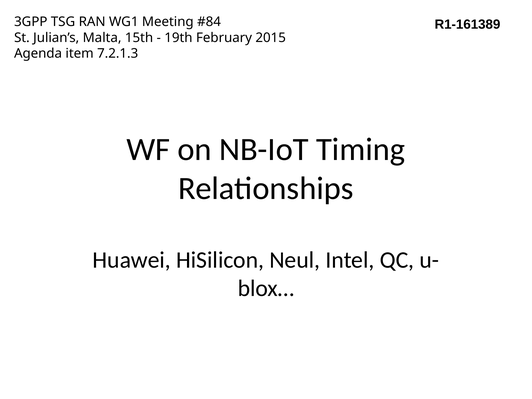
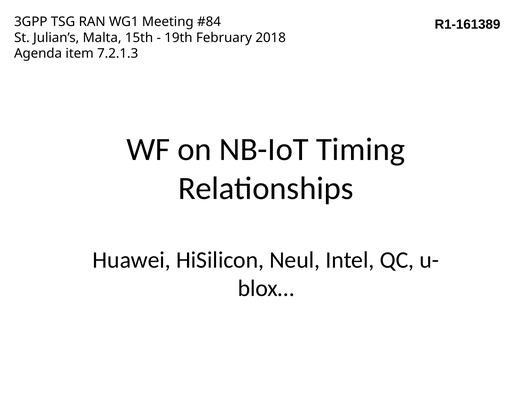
2015: 2015 -> 2018
